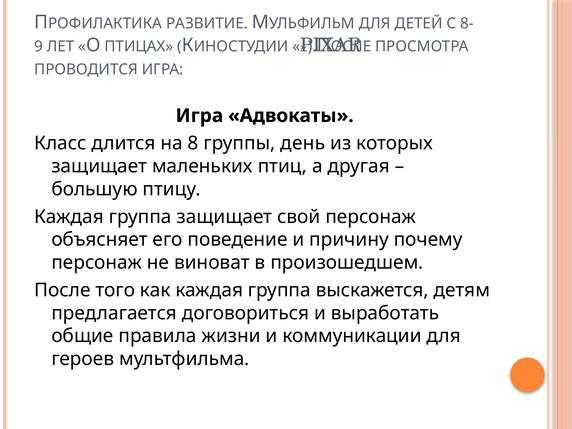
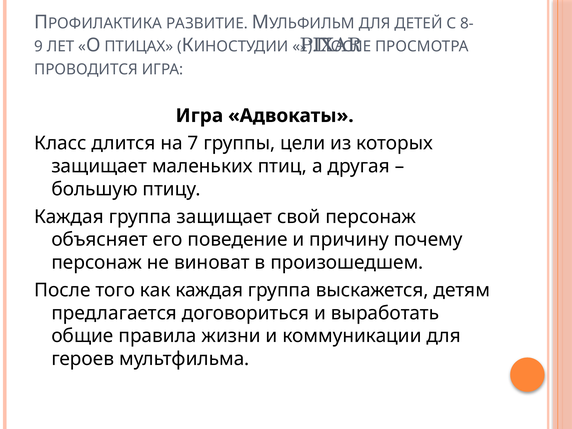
8: 8 -> 7
день: день -> цели
